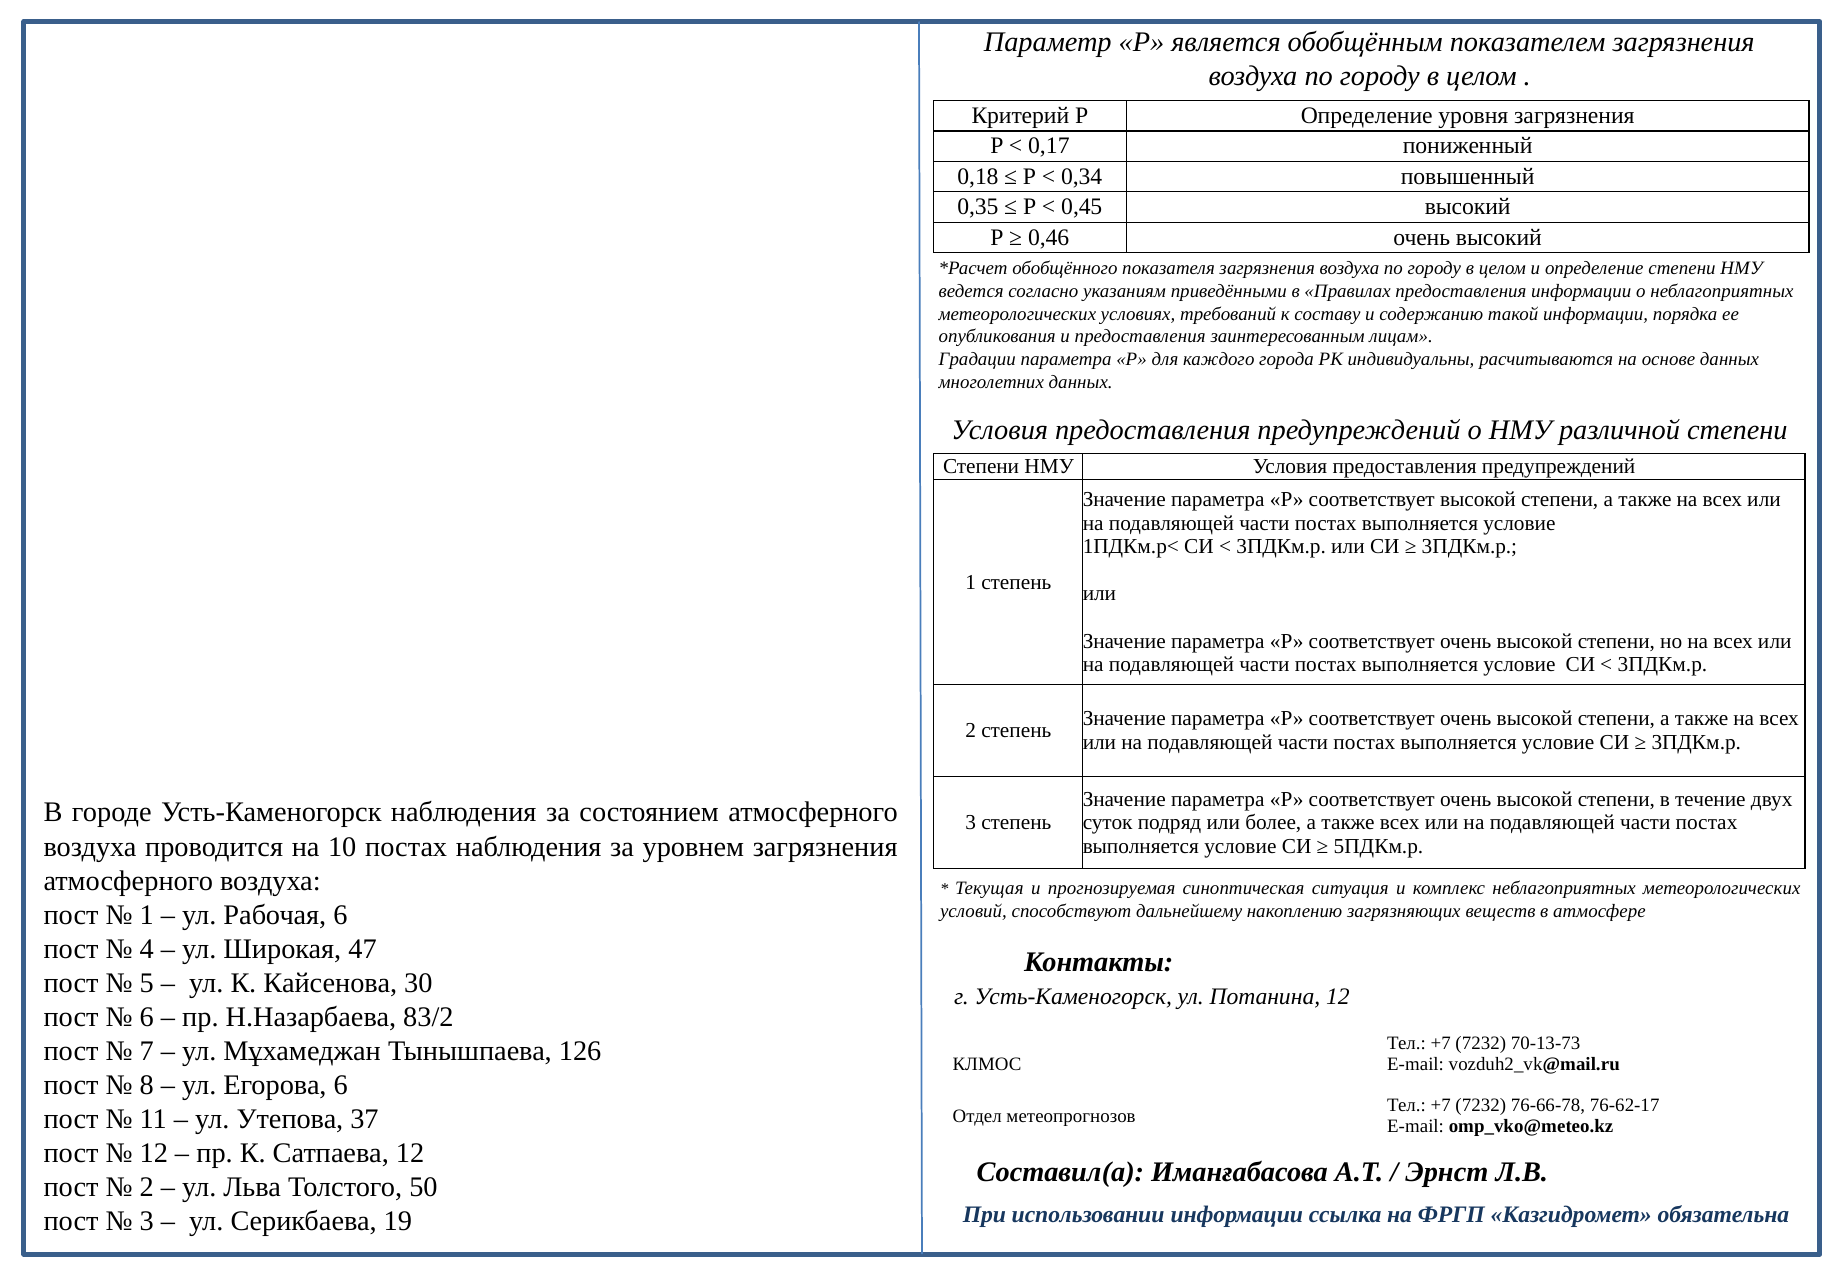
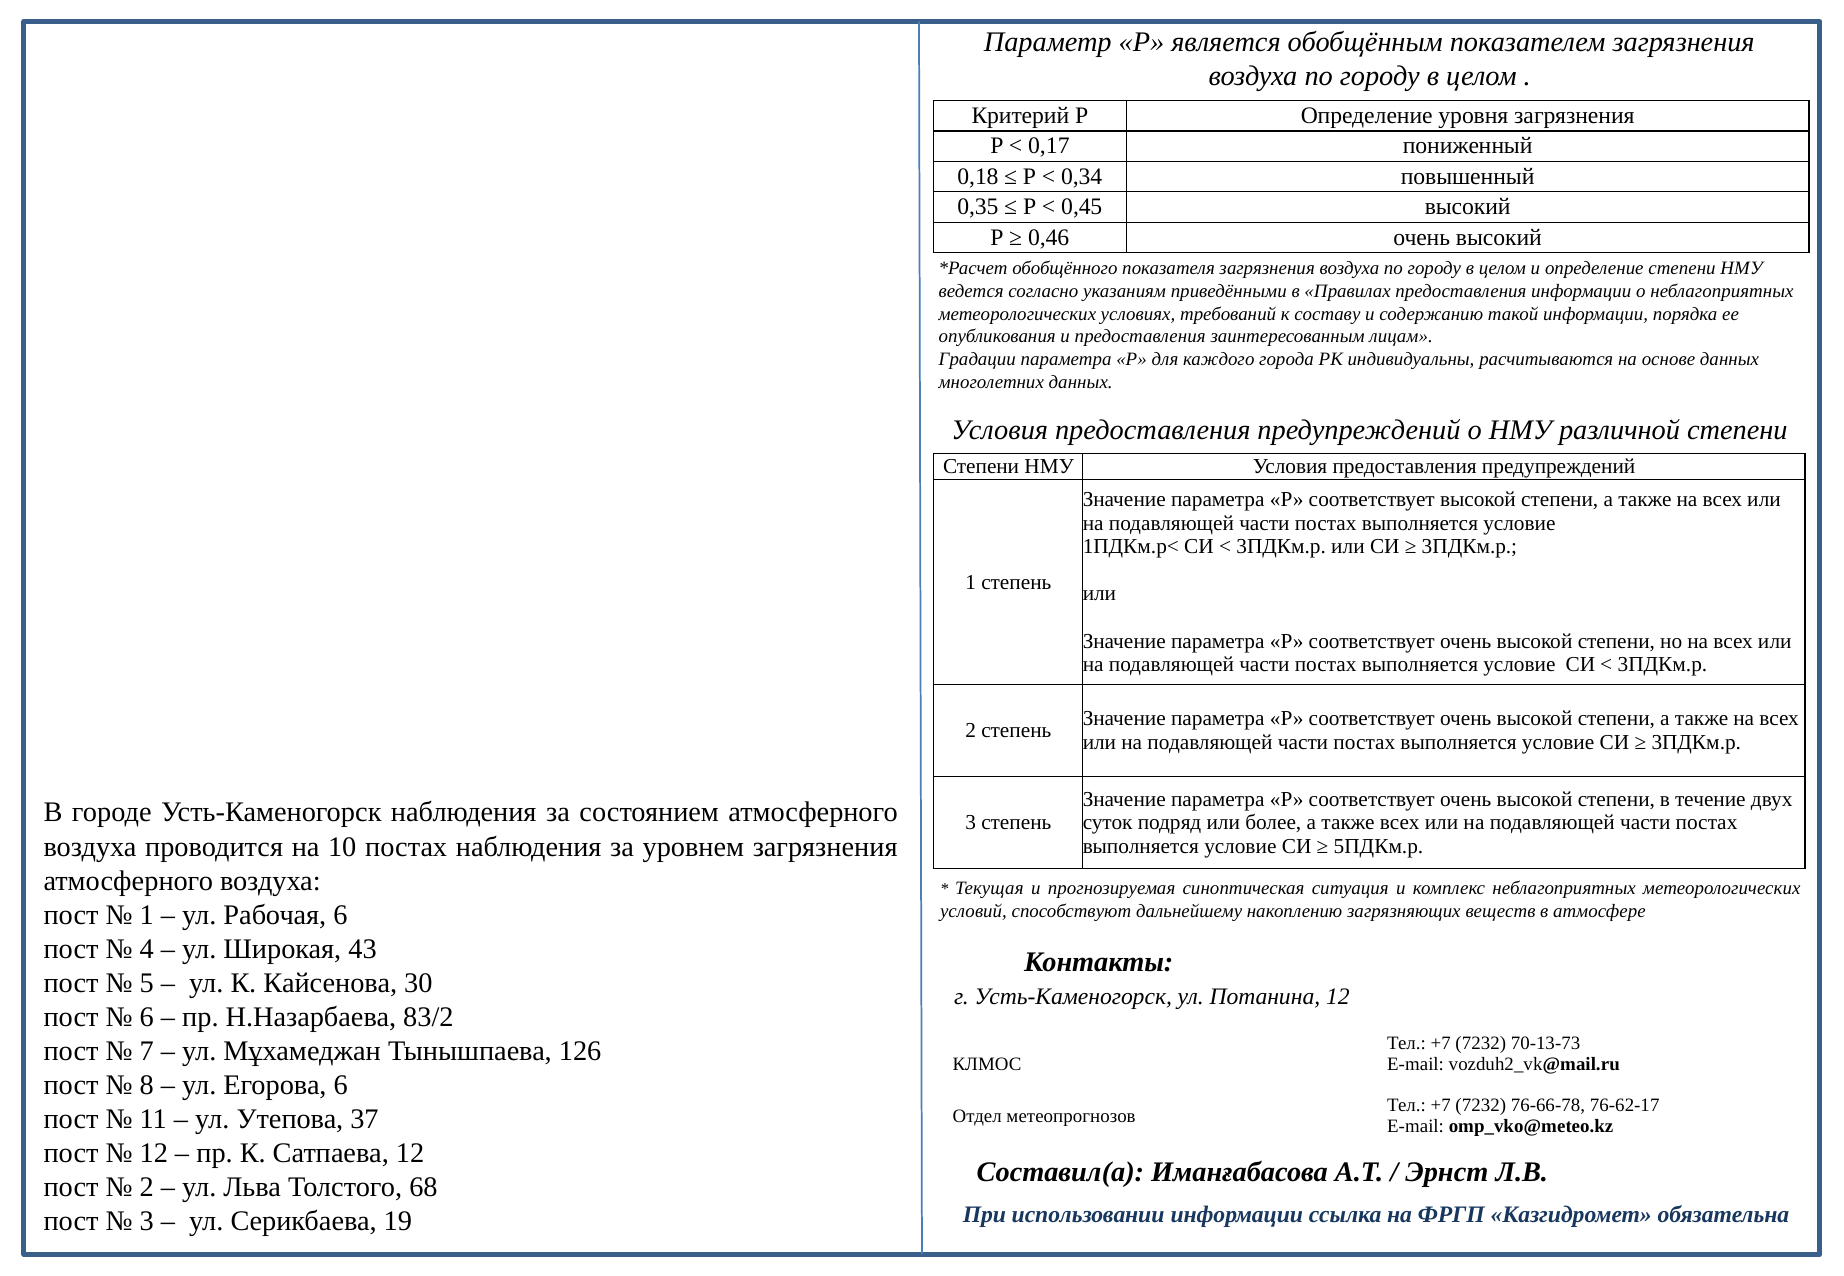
47: 47 -> 43
50: 50 -> 68
